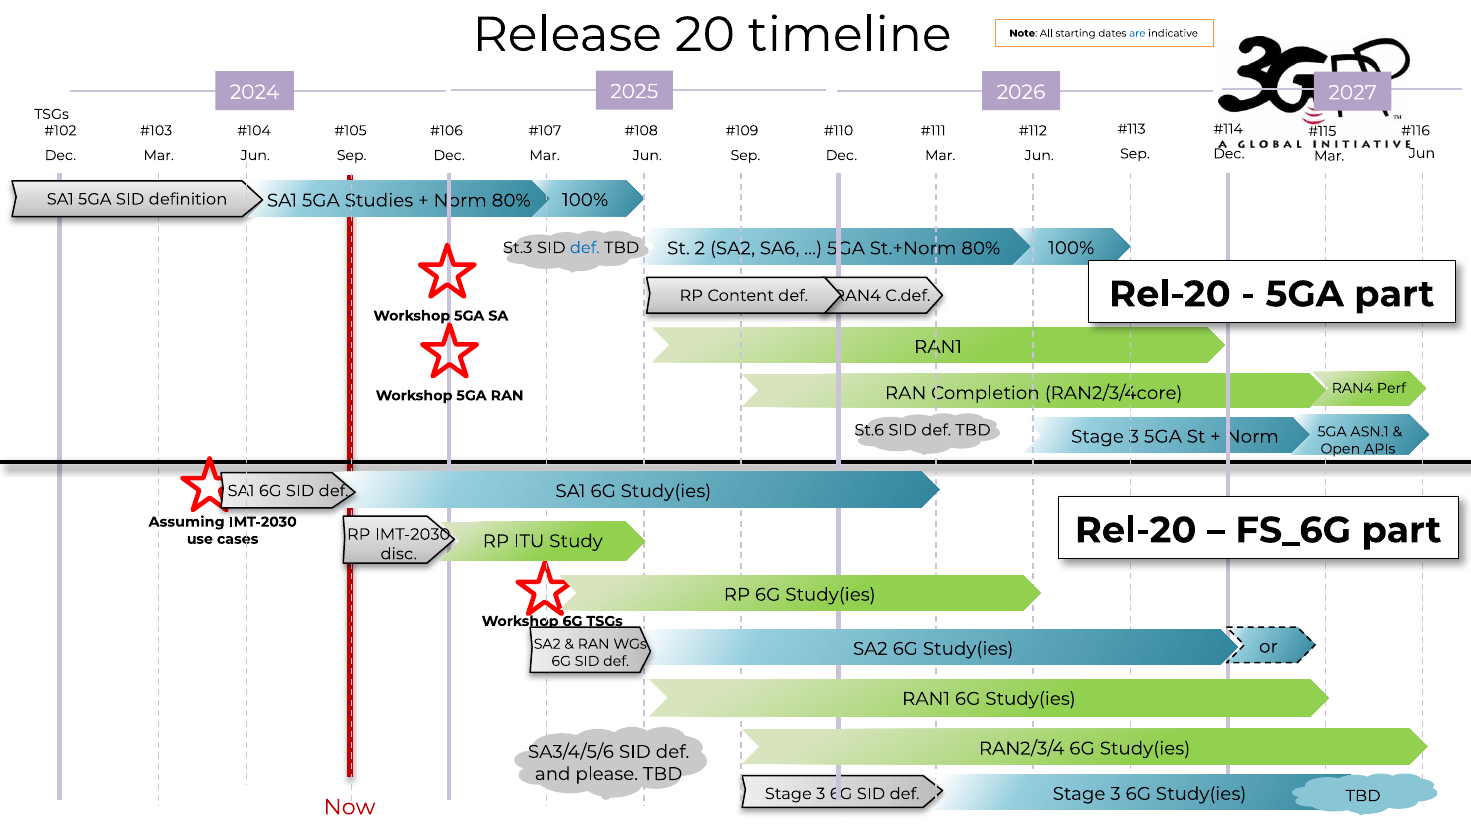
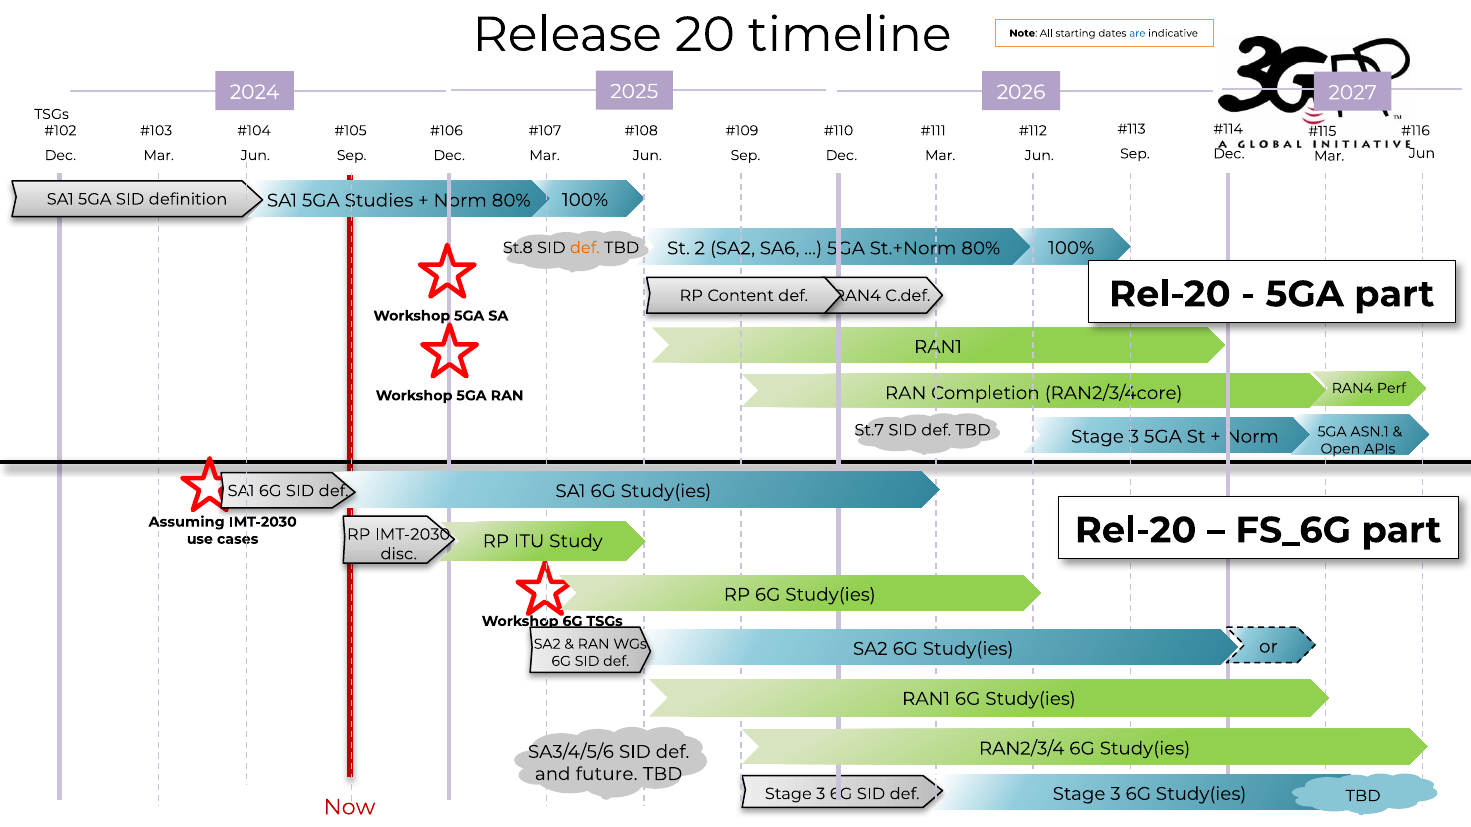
St.3: St.3 -> St.8
def at (585, 248) colour: blue -> orange
St.6: St.6 -> St.7
please: please -> future
